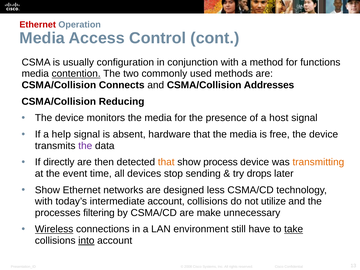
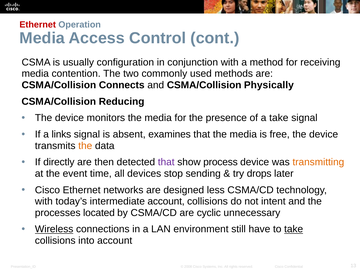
functions: functions -> receiving
contention underline: present -> none
Addresses: Addresses -> Physically
a host: host -> take
help: help -> links
hardware: hardware -> examines
the at (85, 146) colour: purple -> orange
that at (166, 162) colour: orange -> purple
Show at (47, 190): Show -> Cisco
utilize: utilize -> intent
filtering: filtering -> located
make: make -> cyclic
into underline: present -> none
